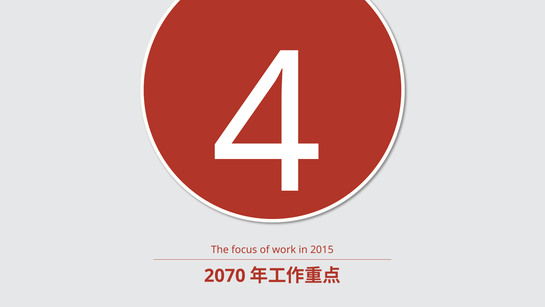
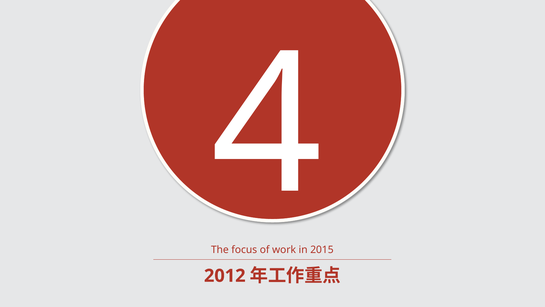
2070: 2070 -> 2012
